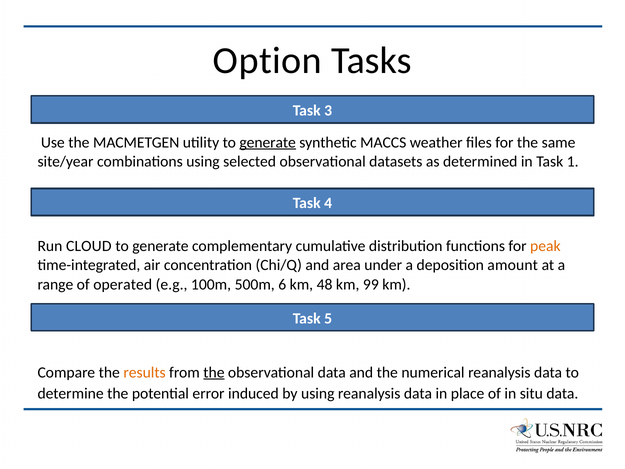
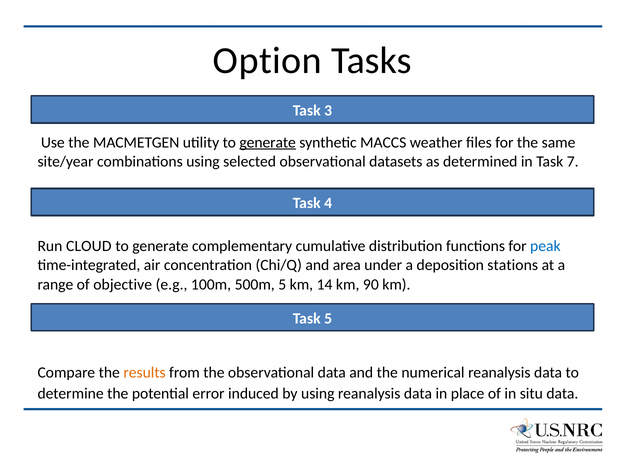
1: 1 -> 7
peak colour: orange -> blue
amount: amount -> stations
operated: operated -> objective
500m 6: 6 -> 5
48: 48 -> 14
99: 99 -> 90
the at (214, 372) underline: present -> none
